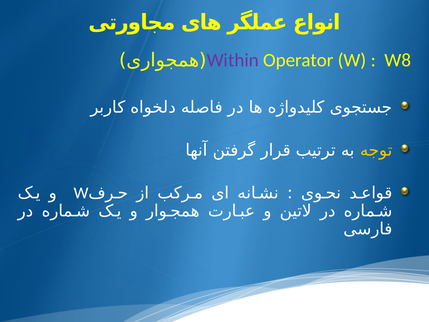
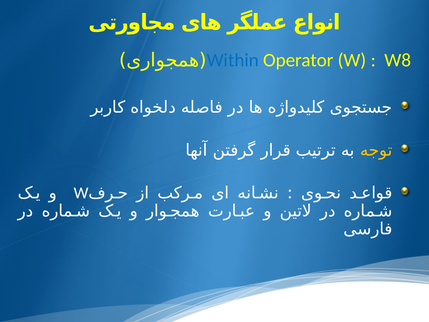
Within colour: purple -> blue
